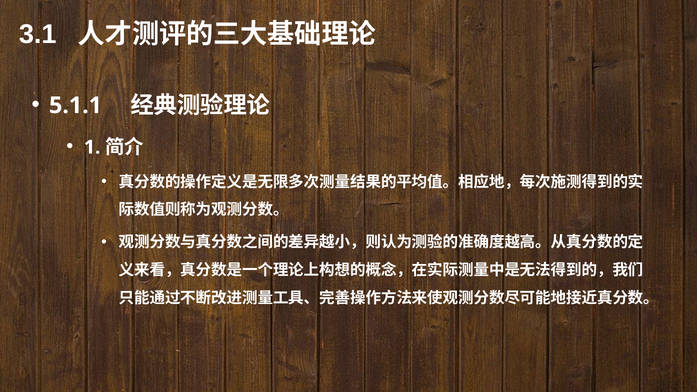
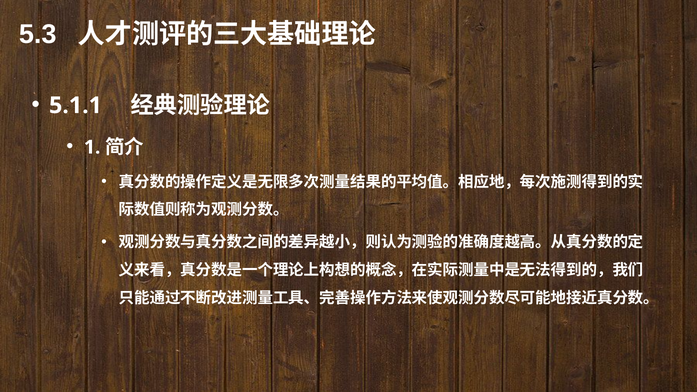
3.1: 3.1 -> 5.3
